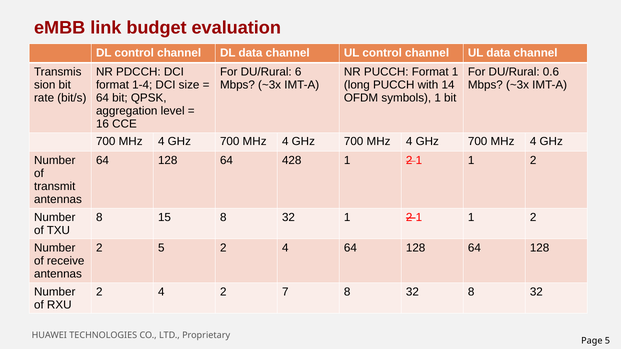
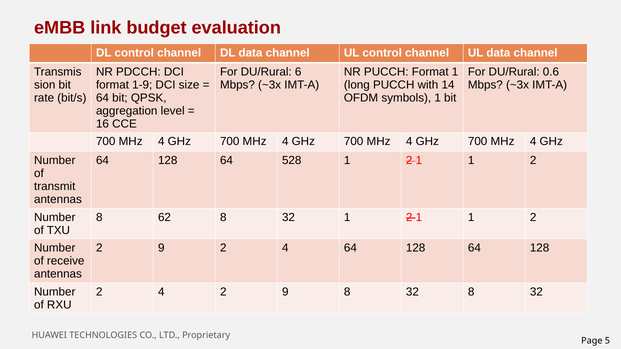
1-4: 1-4 -> 1-9
428: 428 -> 528
15: 15 -> 62
5 at (161, 248): 5 -> 9
4 2 7: 7 -> 9
